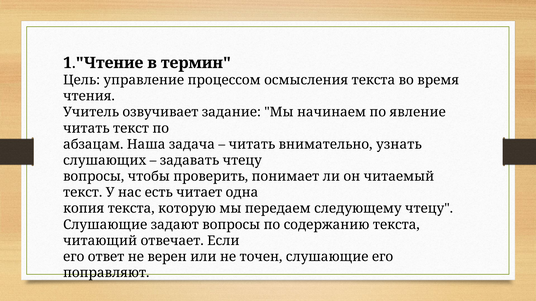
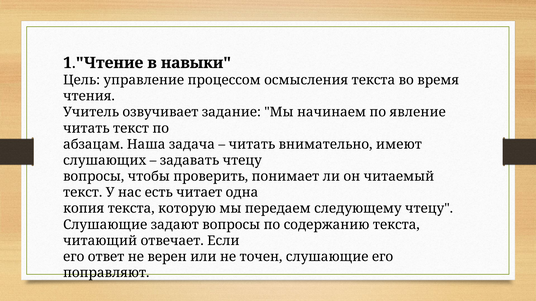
термин: термин -> навыки
узнать: узнать -> имеют
